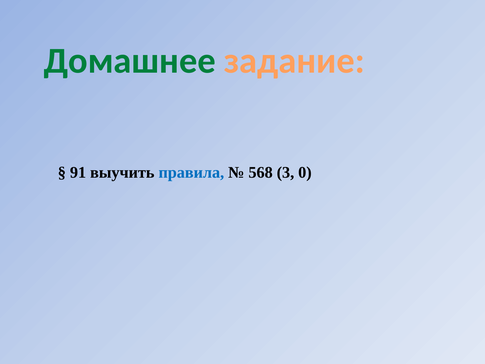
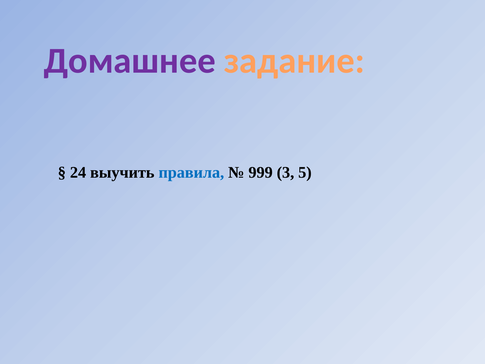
Домашнее colour: green -> purple
91: 91 -> 24
568: 568 -> 999
0: 0 -> 5
